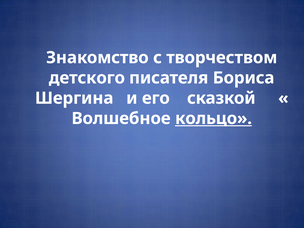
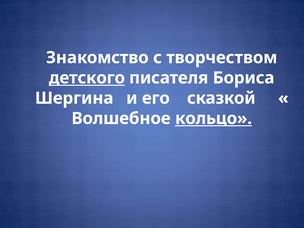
детского underline: none -> present
